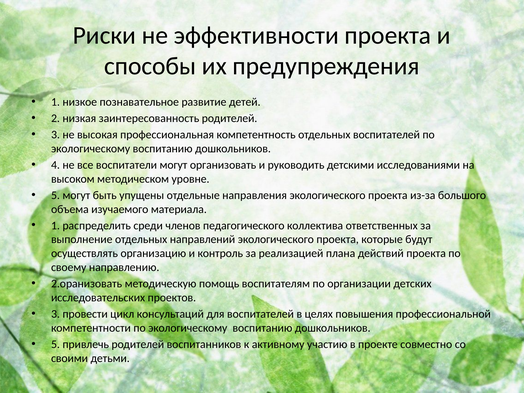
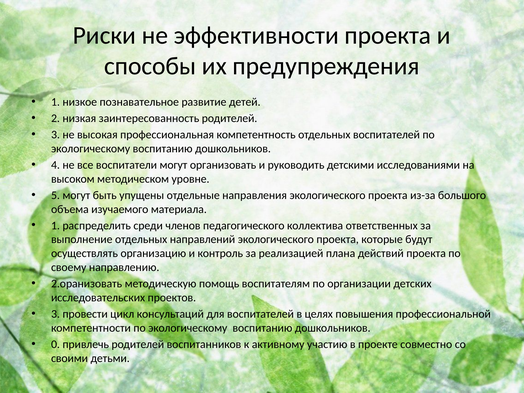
5 at (56, 344): 5 -> 0
